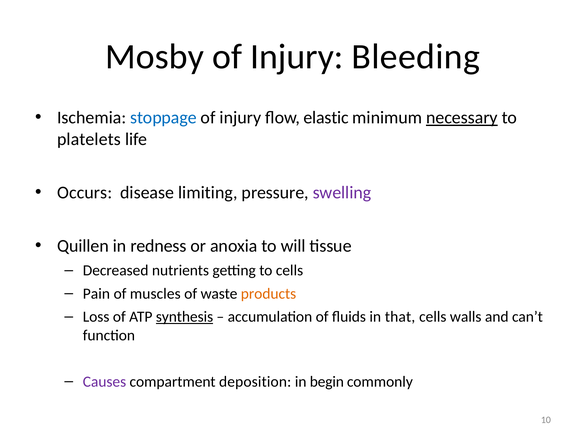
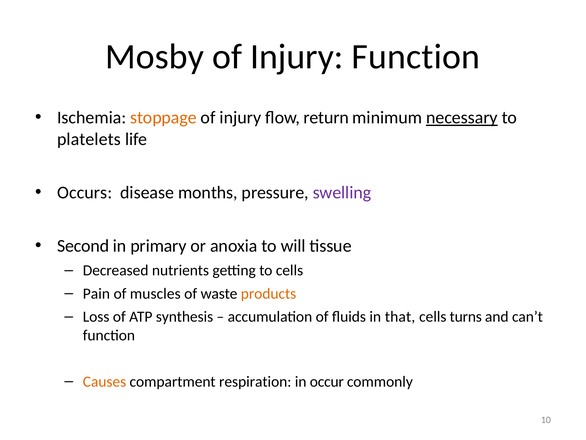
Injury Bleeding: Bleeding -> Function
stoppage colour: blue -> orange
elastic: elastic -> return
limiting: limiting -> months
Quillen: Quillen -> Second
redness: redness -> primary
synthesis underline: present -> none
walls: walls -> turns
Causes colour: purple -> orange
deposition: deposition -> respiration
begin: begin -> occur
